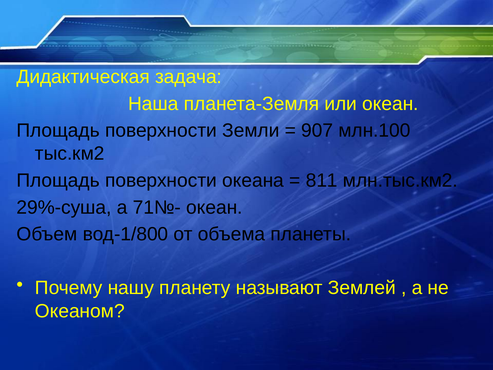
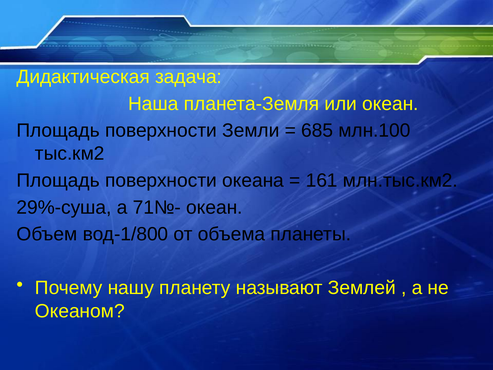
907: 907 -> 685
811: 811 -> 161
